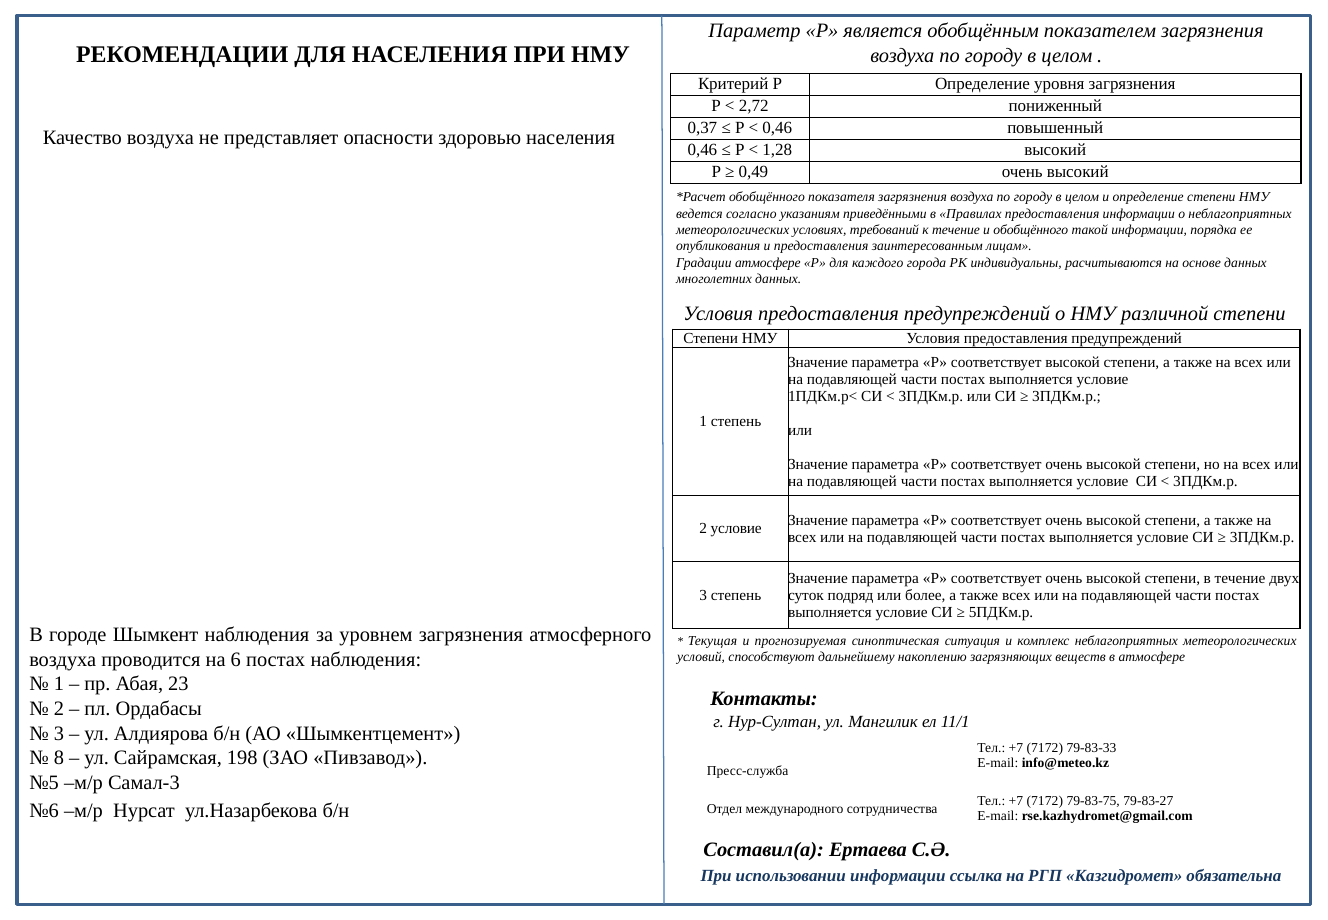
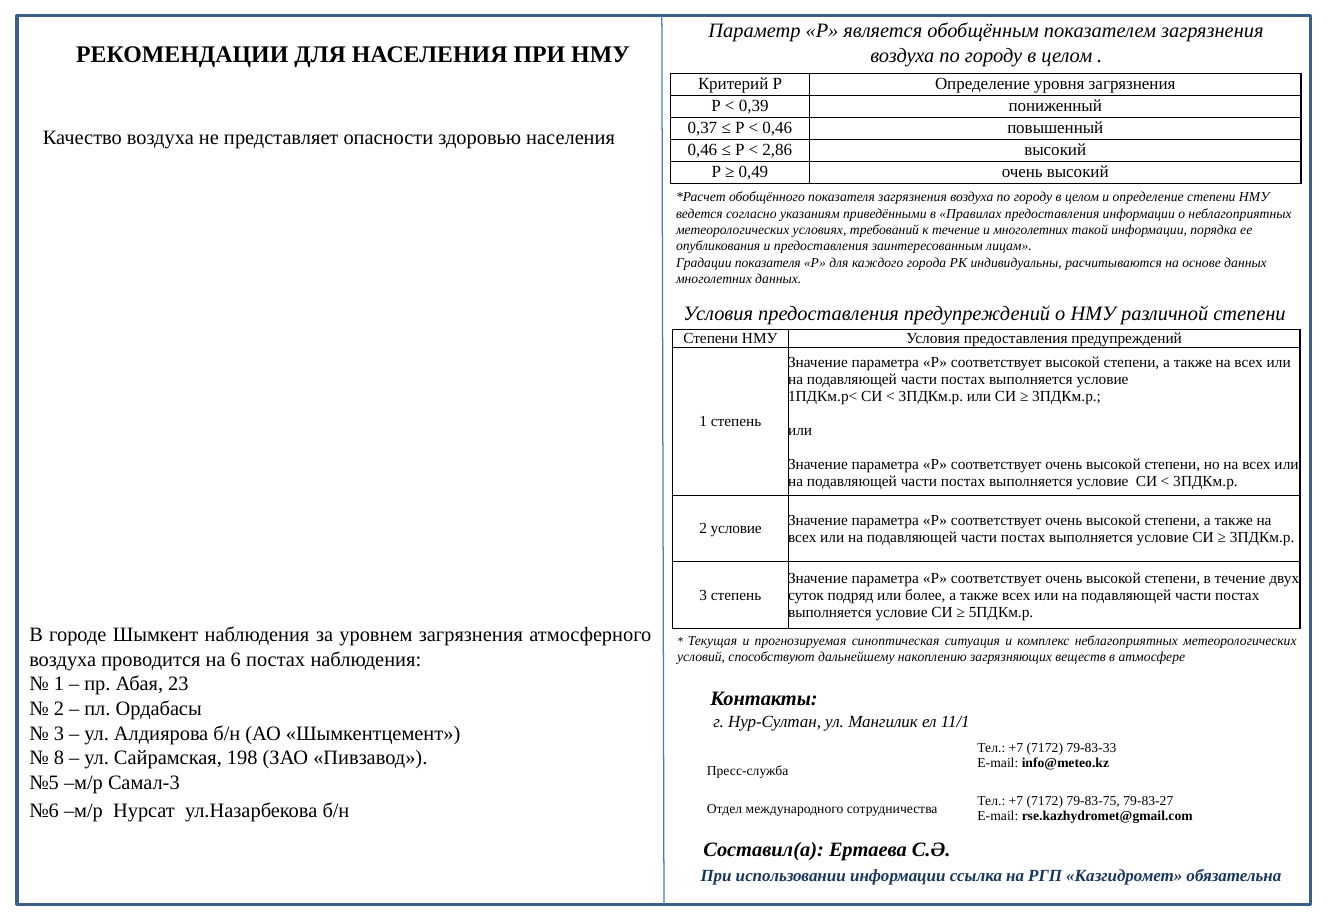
2,72: 2,72 -> 0,39
1,28: 1,28 -> 2,86
и обобщённого: обобщённого -> многолетних
Градации атмосфере: атмосфере -> показателя
